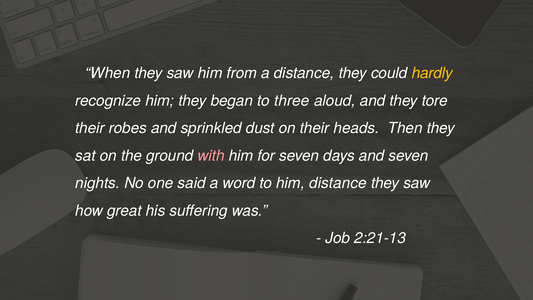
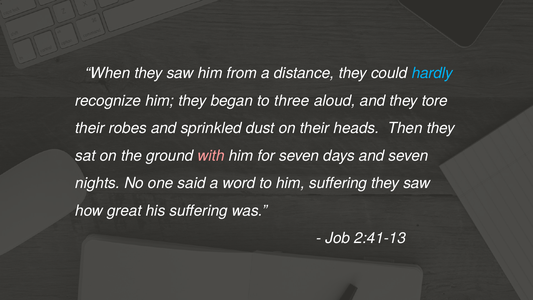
hardly colour: yellow -> light blue
him distance: distance -> suffering
2:21-13: 2:21-13 -> 2:41-13
